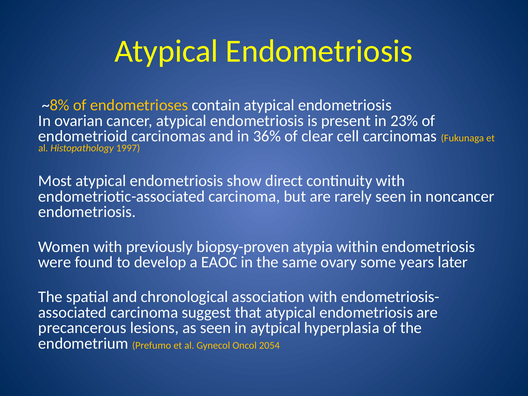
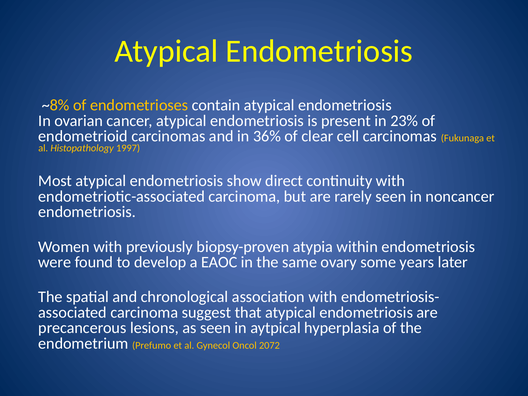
2054: 2054 -> 2072
